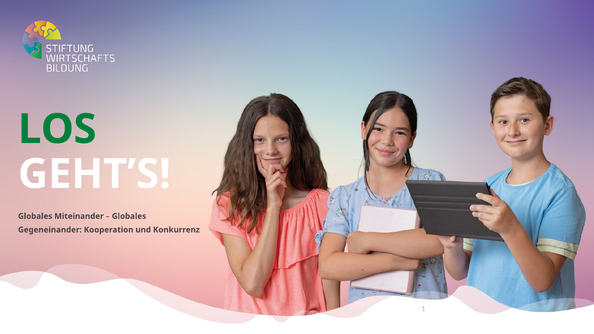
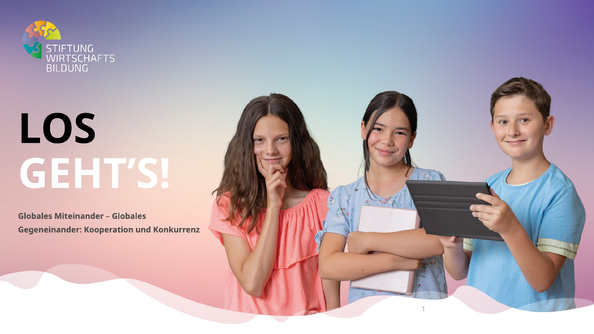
LOS colour: green -> black
